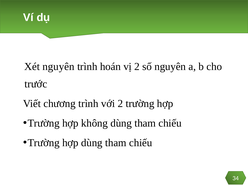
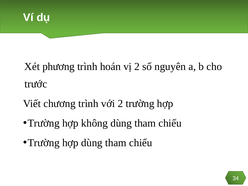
Xét nguyên: nguyên -> phương
